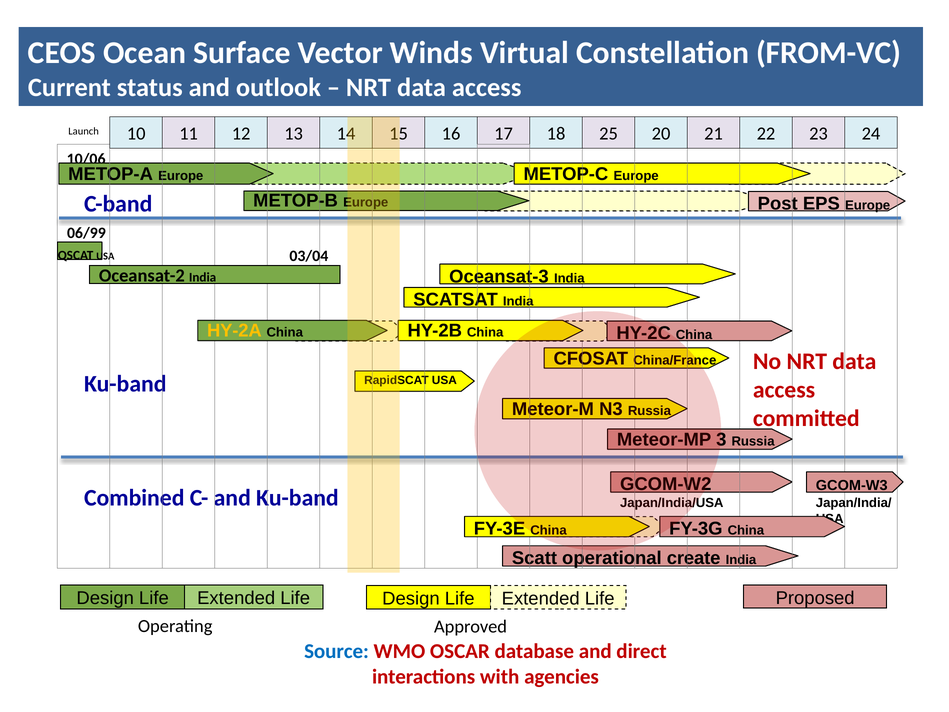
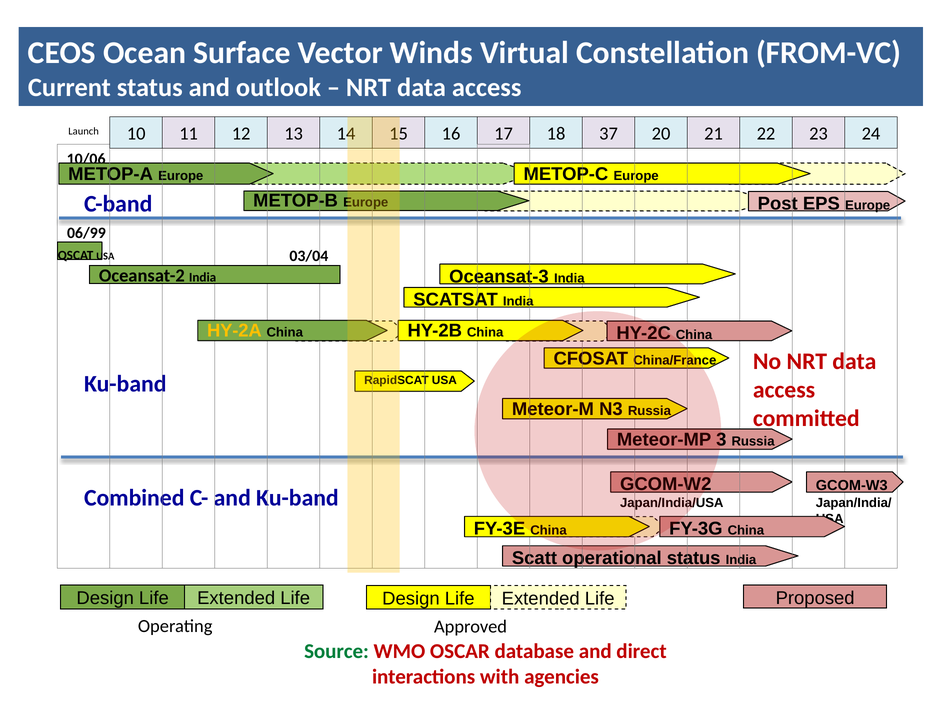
25: 25 -> 37
operational create: create -> status
Source colour: blue -> green
